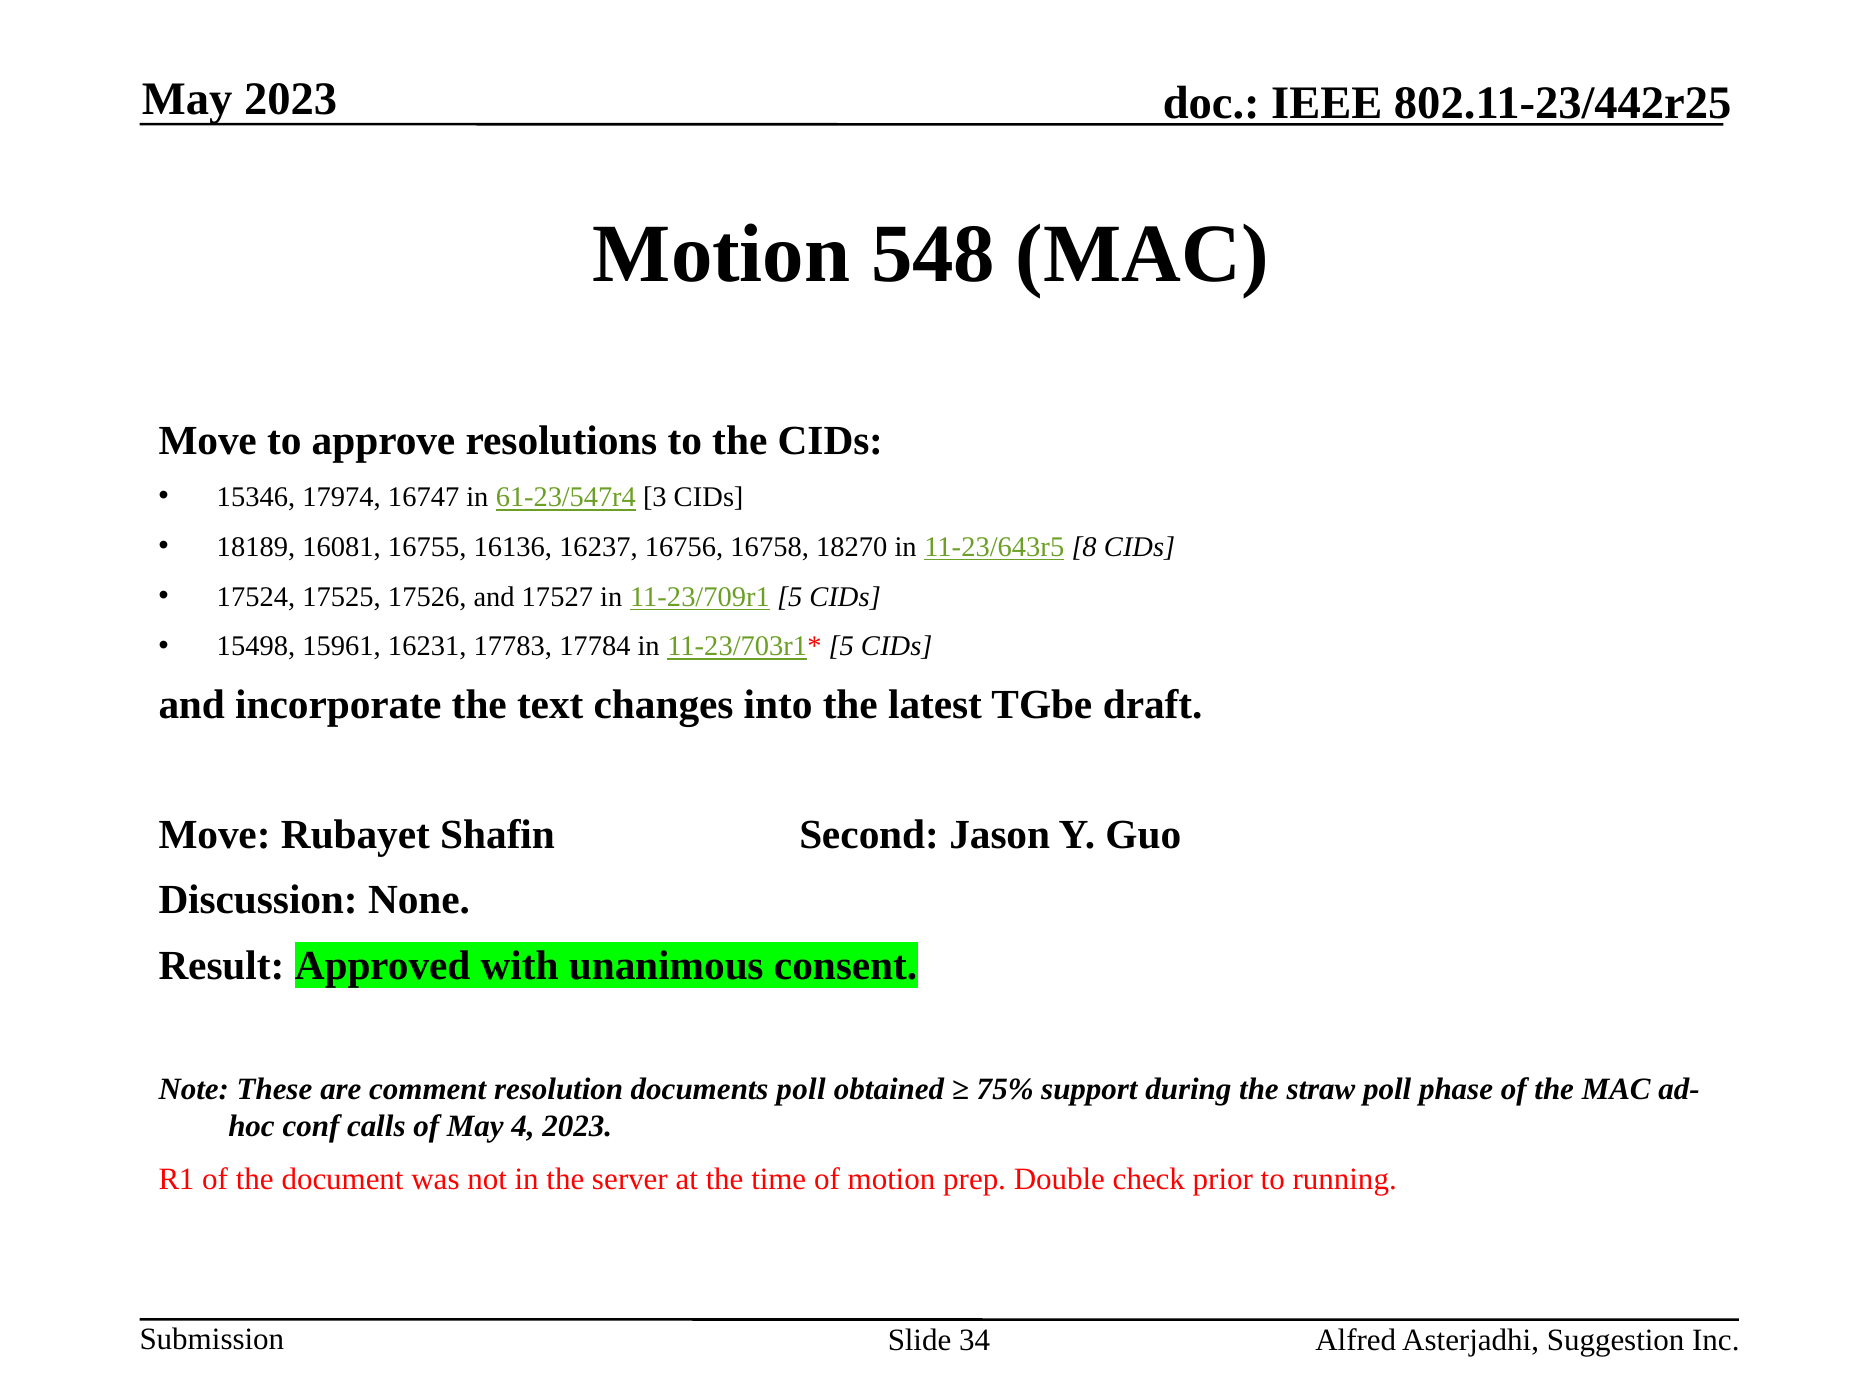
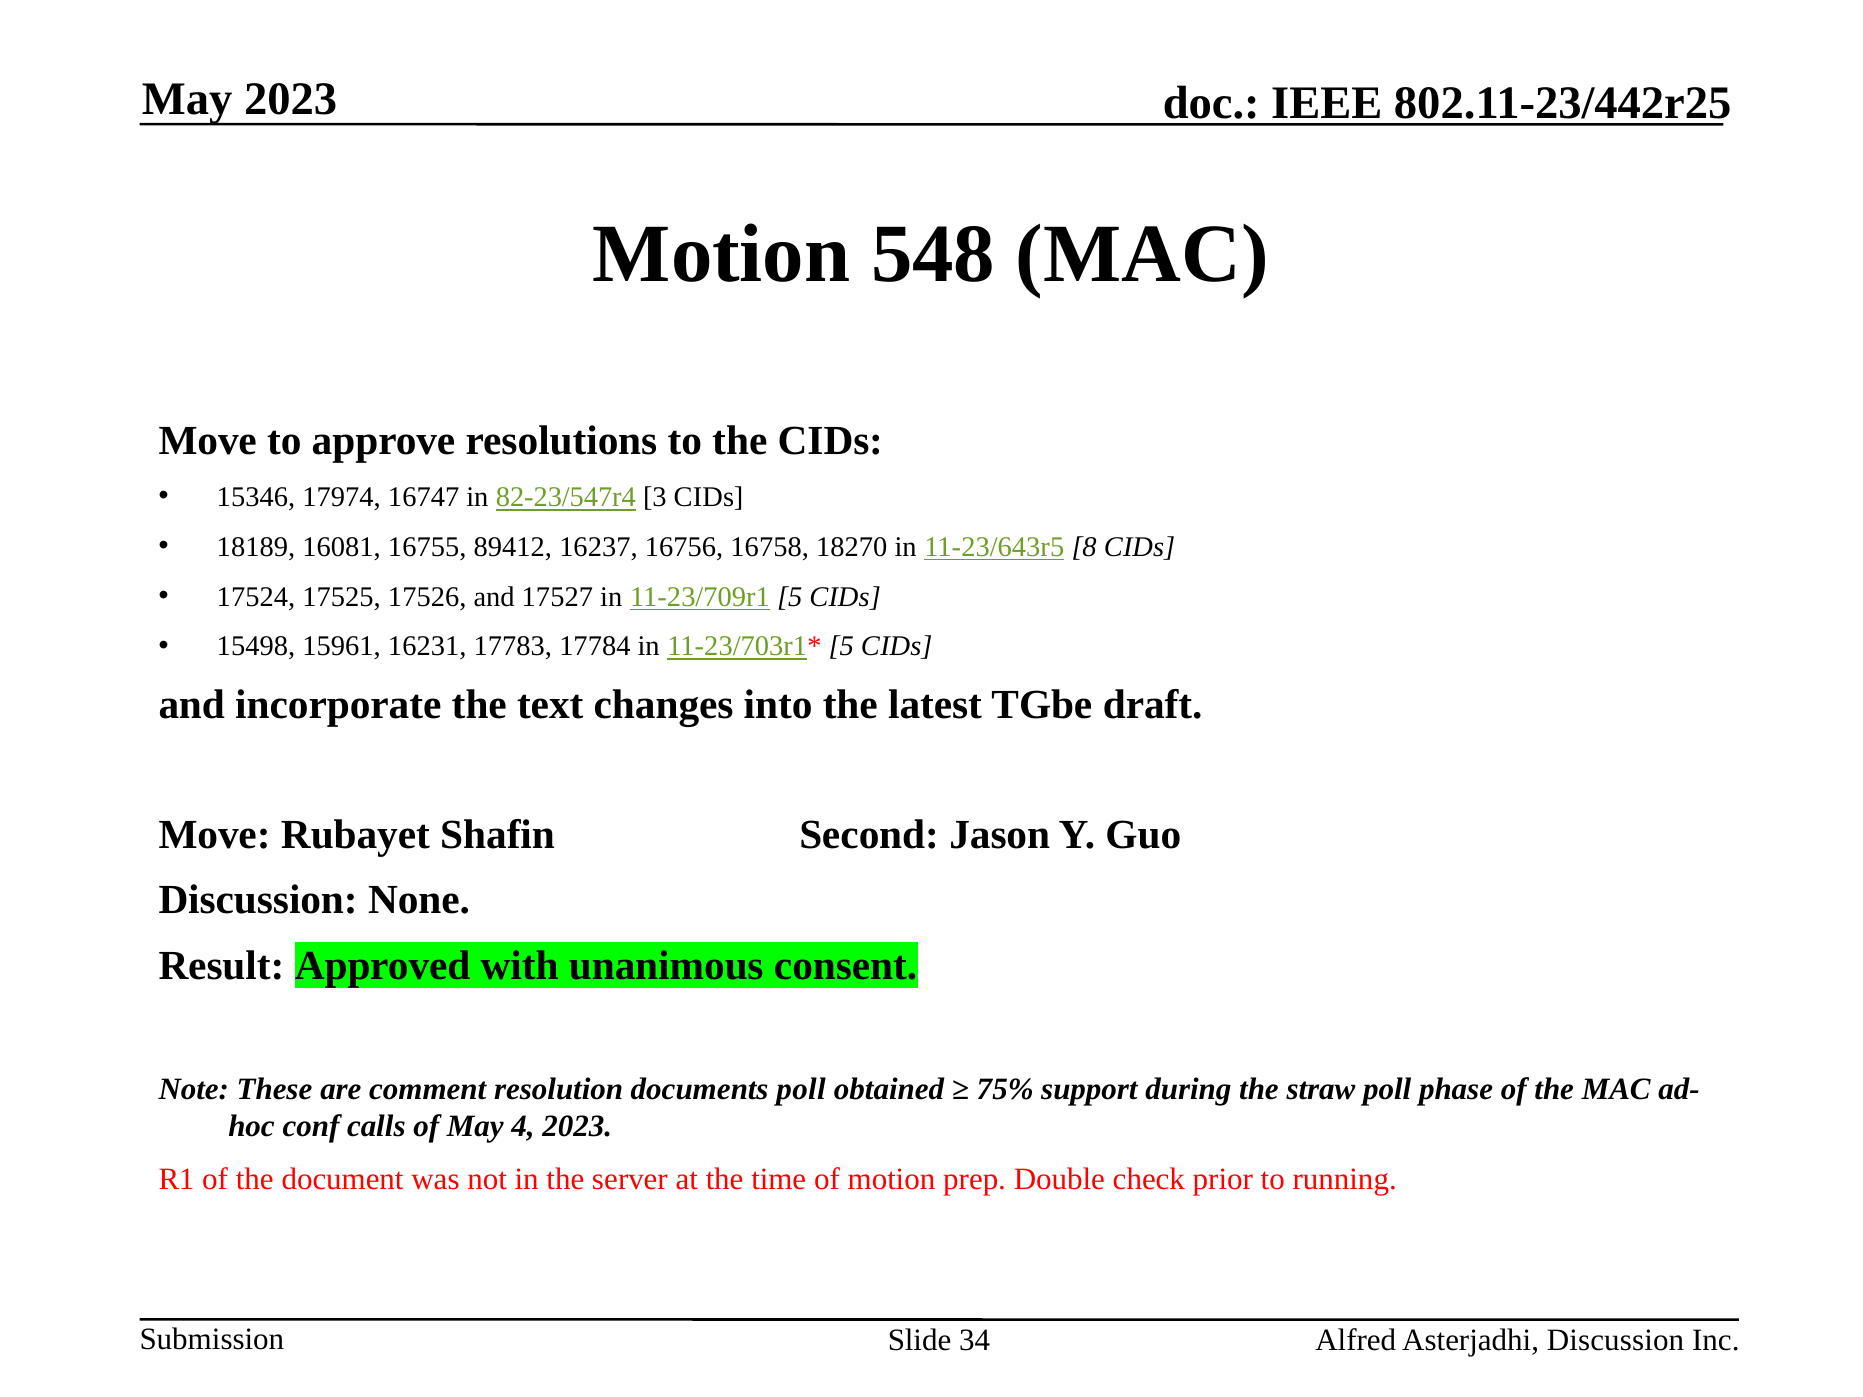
61-23/547r4: 61-23/547r4 -> 82-23/547r4
16136: 16136 -> 89412
Asterjadhi Suggestion: Suggestion -> Discussion
